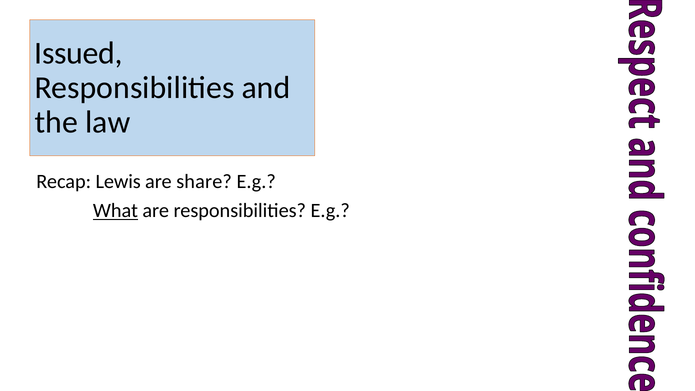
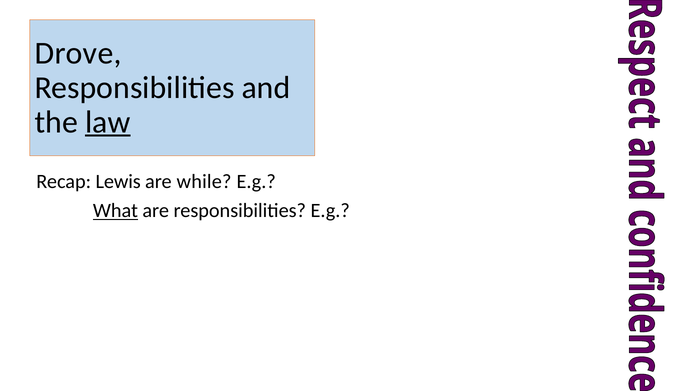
Issued: Issued -> Drove
law underline: none -> present
share: share -> while
